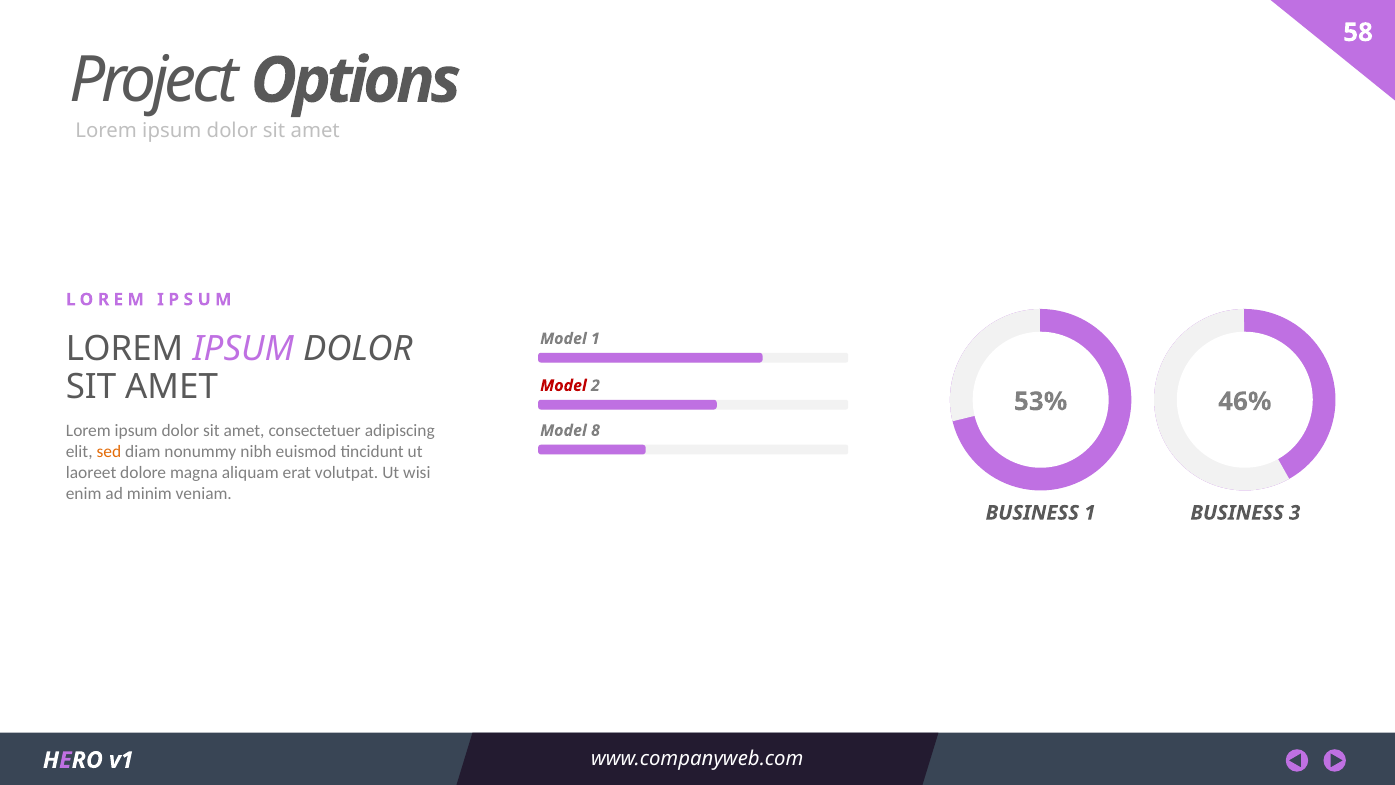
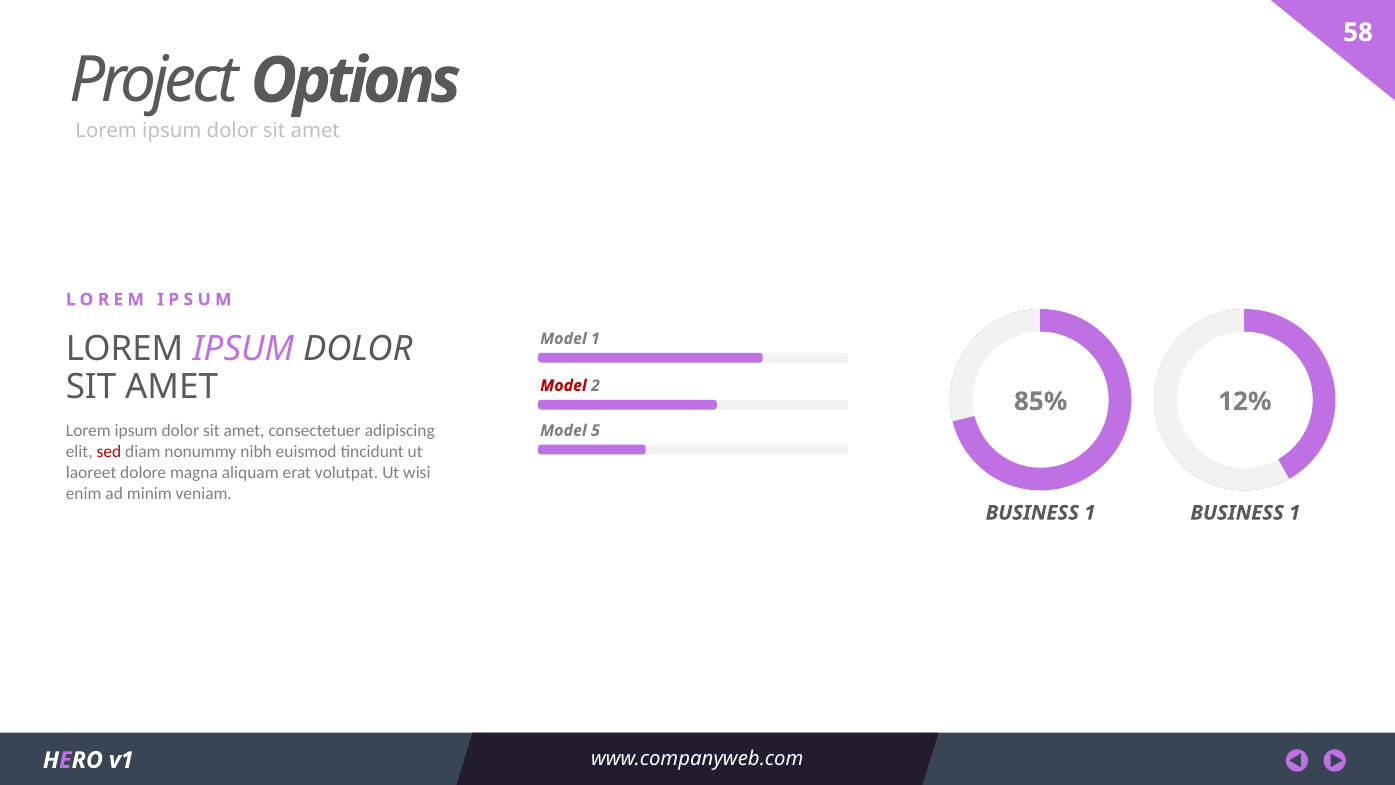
53%: 53% -> 85%
46%: 46% -> 12%
8: 8 -> 5
sed colour: orange -> red
3 at (1295, 513): 3 -> 1
